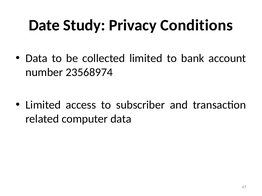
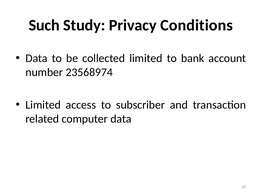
Date: Date -> Such
